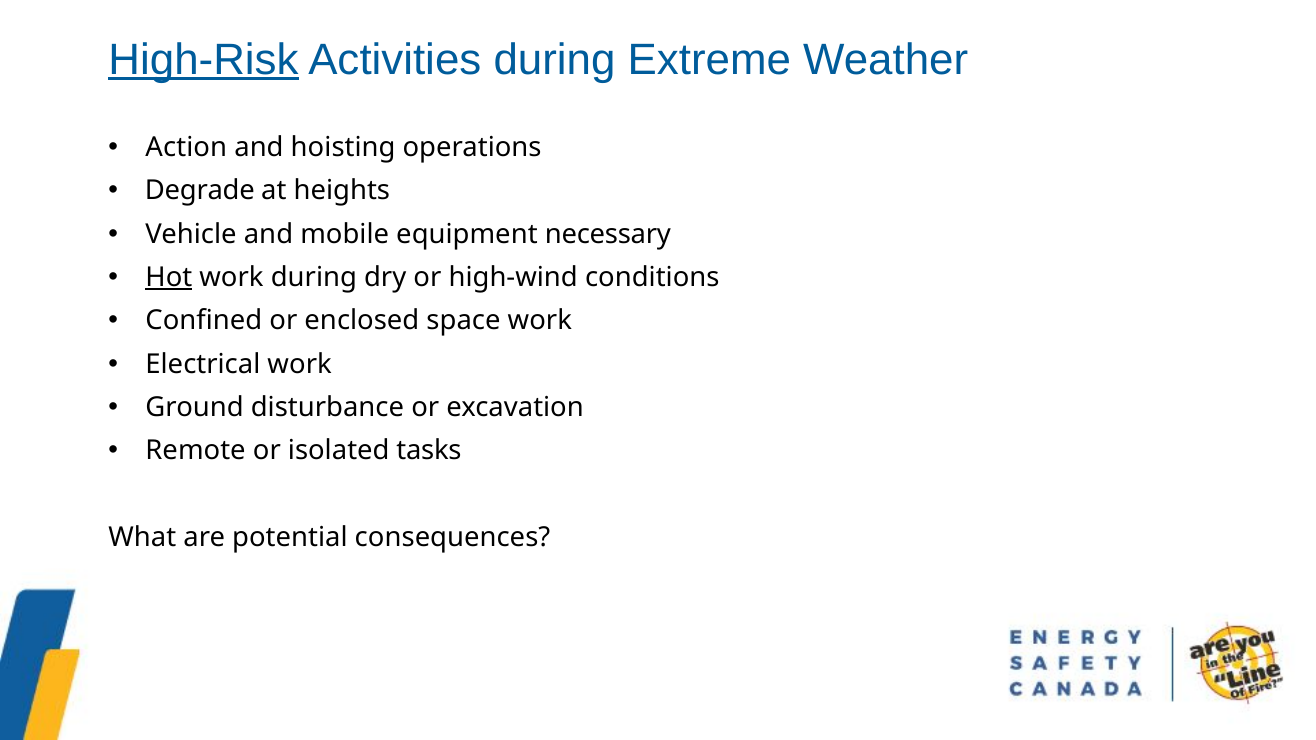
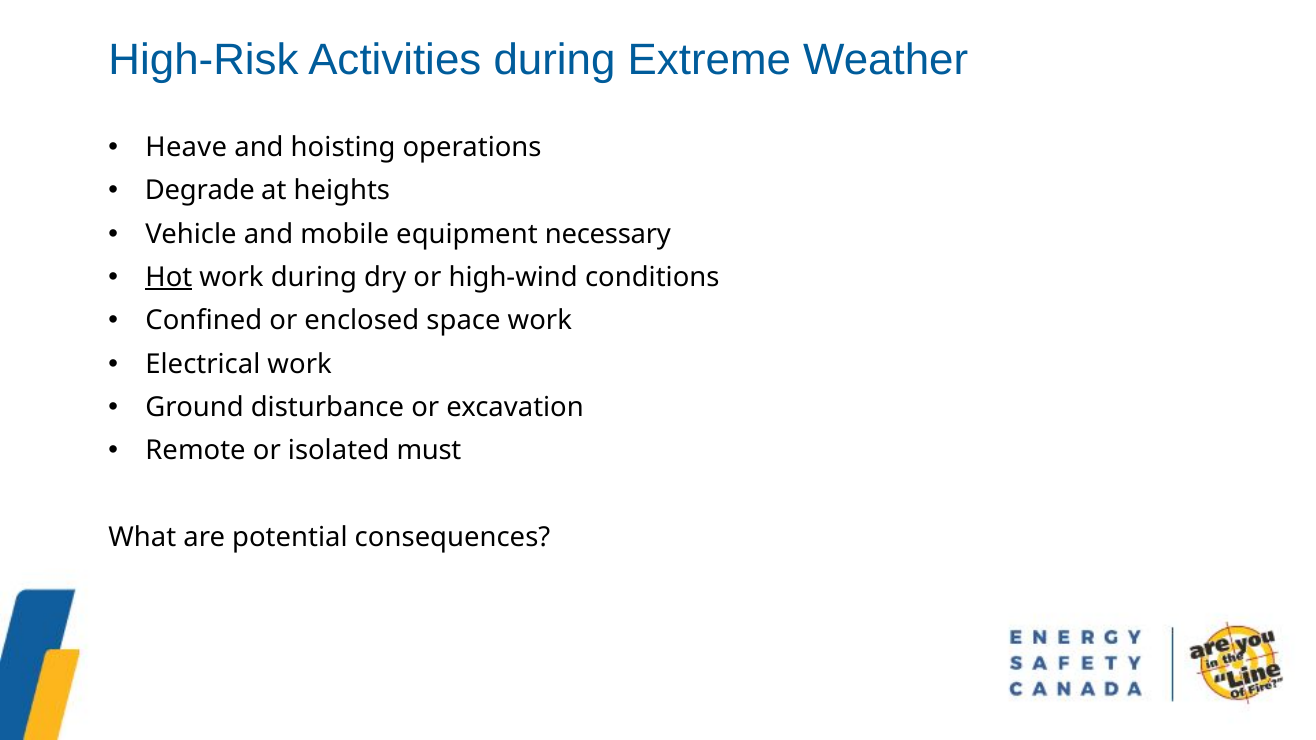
High-Risk underline: present -> none
Action: Action -> Heave
tasks: tasks -> must
